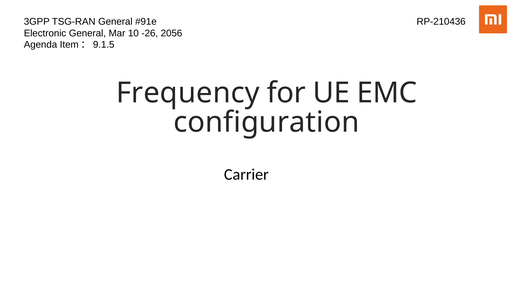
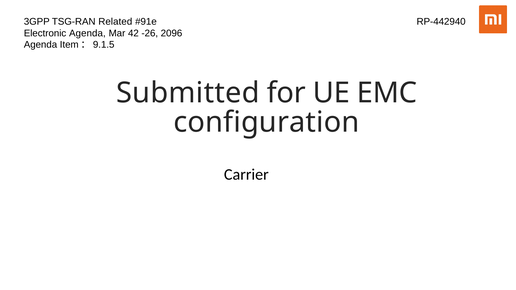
TSG-RAN General: General -> Related
RP-210436: RP-210436 -> RP-442940
Electronic General: General -> Agenda
10: 10 -> 42
2056: 2056 -> 2096
Frequency: Frequency -> Submitted
